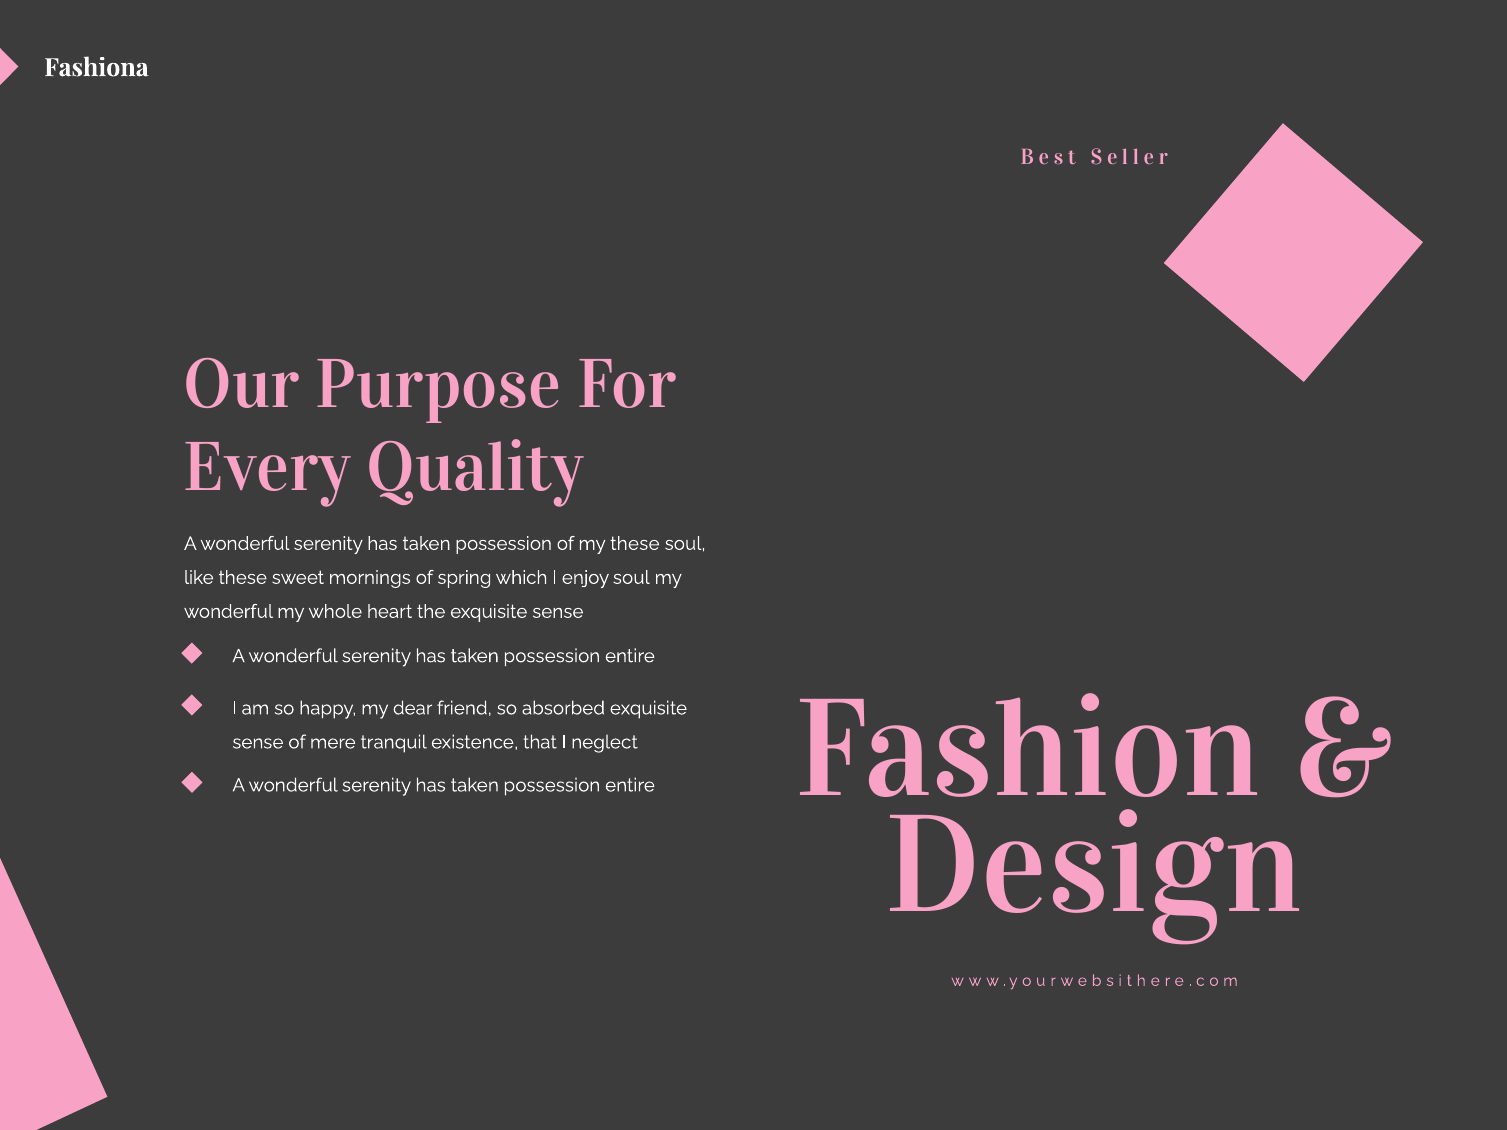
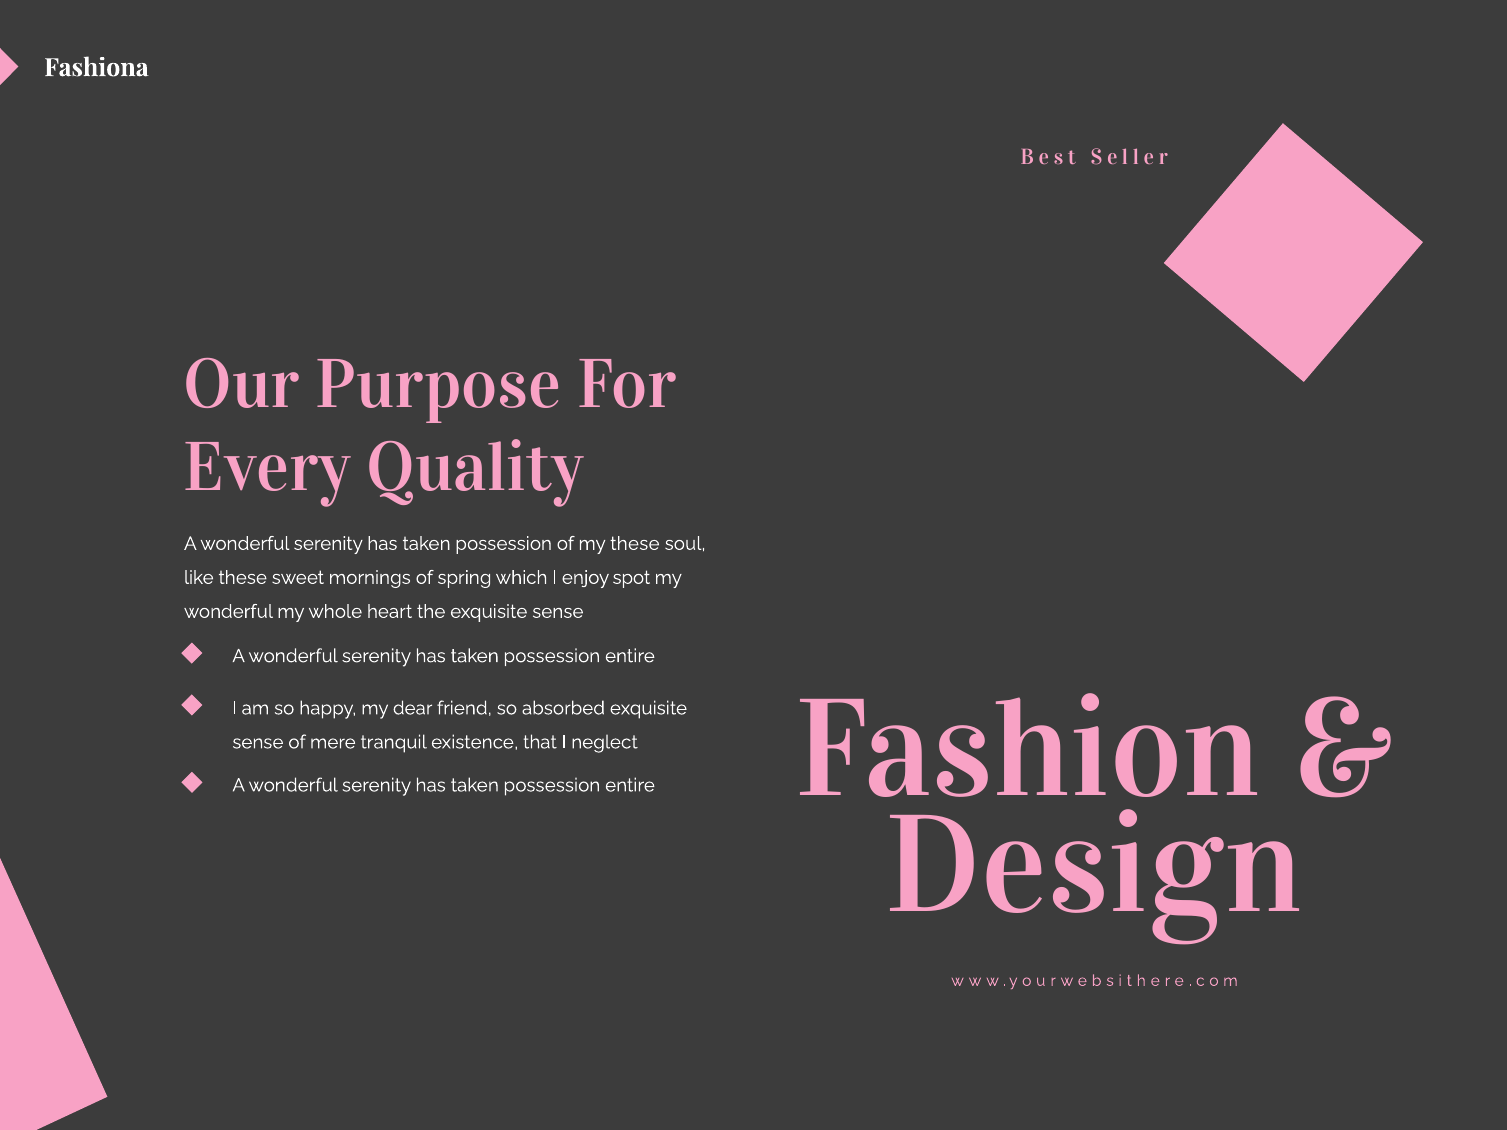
enjoy soul: soul -> spot
